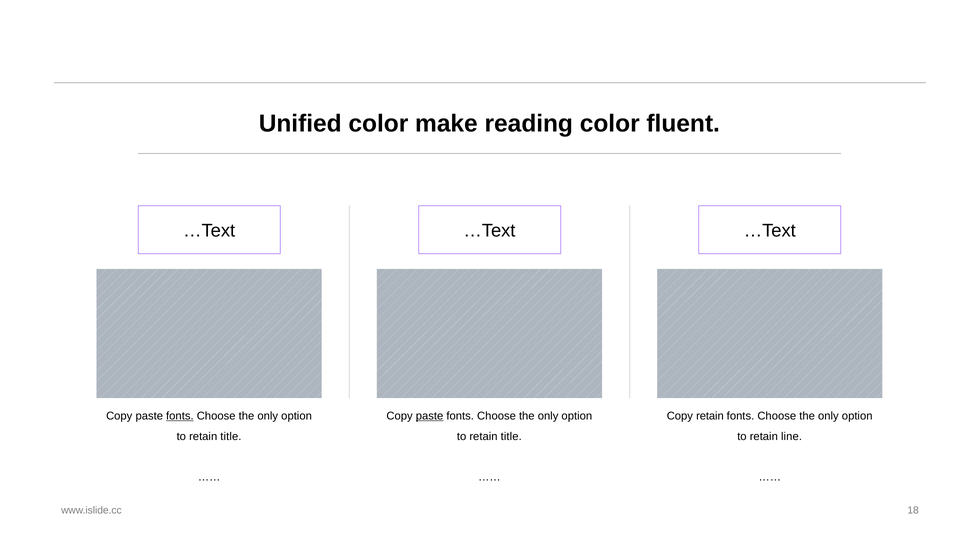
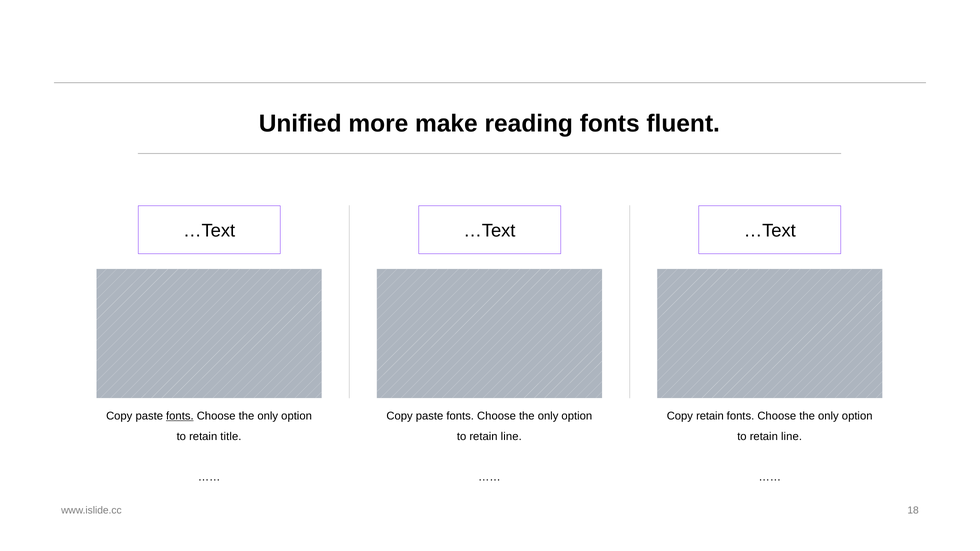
Unified color: color -> more
reading color: color -> fonts
paste at (430, 416) underline: present -> none
title at (511, 437): title -> line
